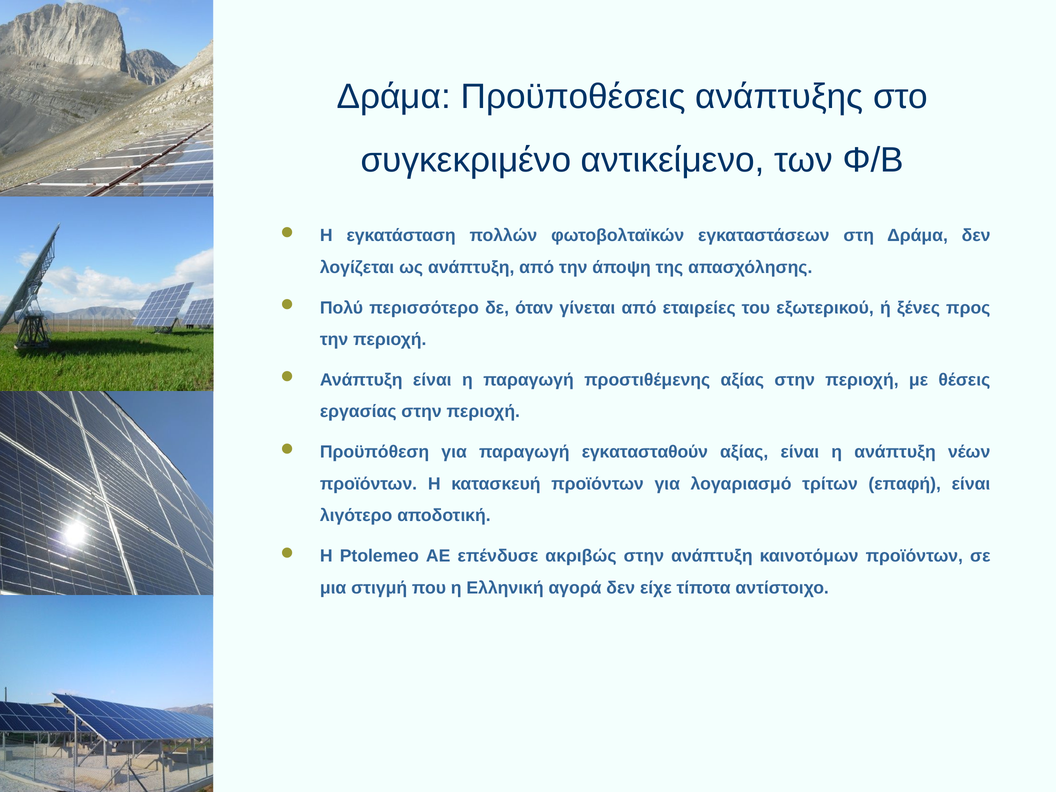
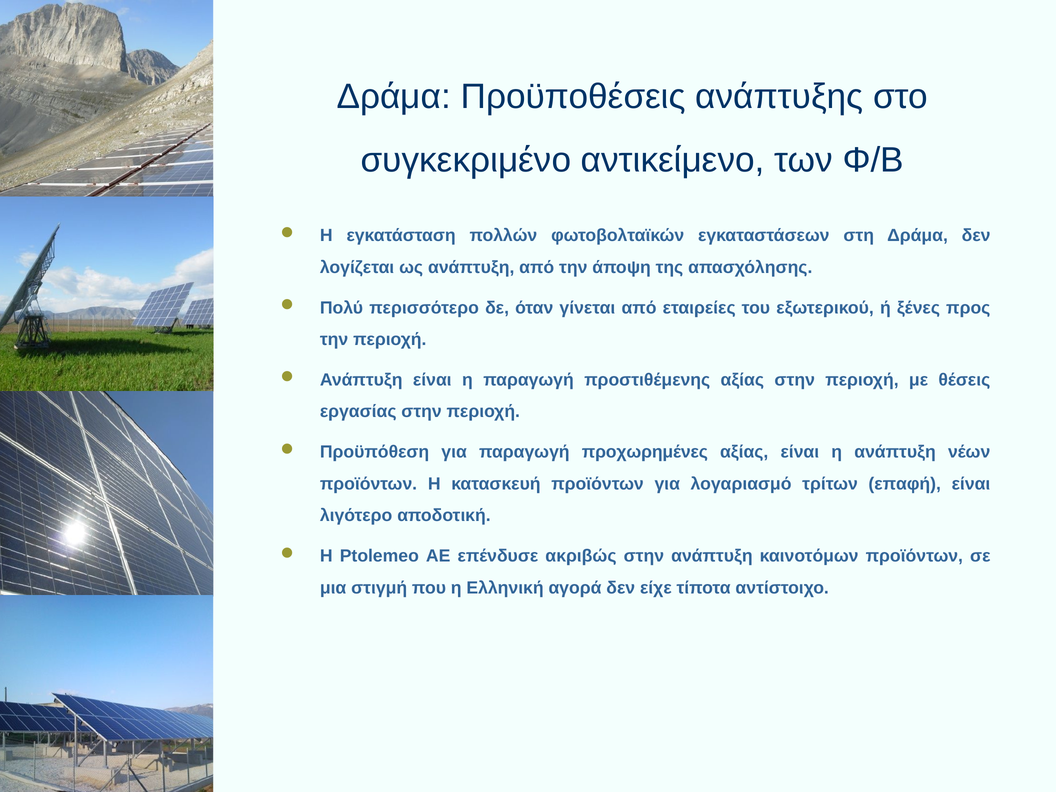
εγκατασταθούν: εγκατασταθούν -> προχωρημένες
